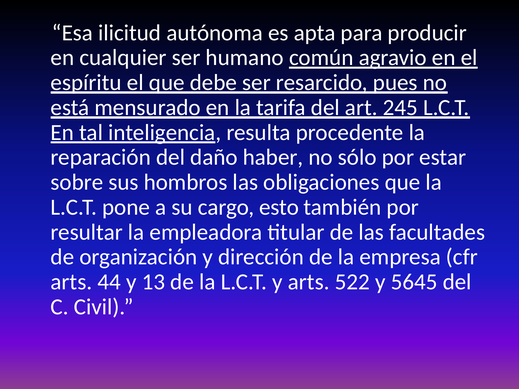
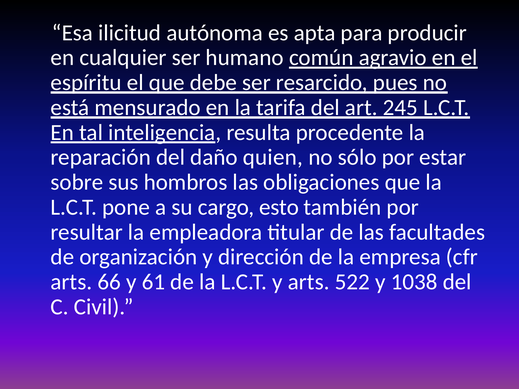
haber: haber -> quien
44: 44 -> 66
13: 13 -> 61
5645: 5645 -> 1038
